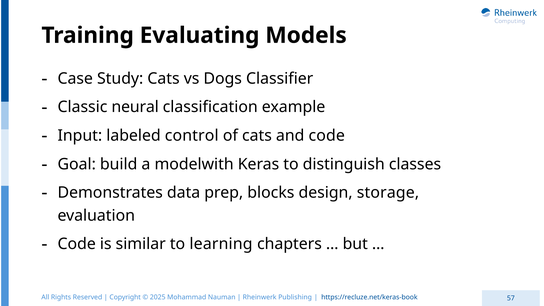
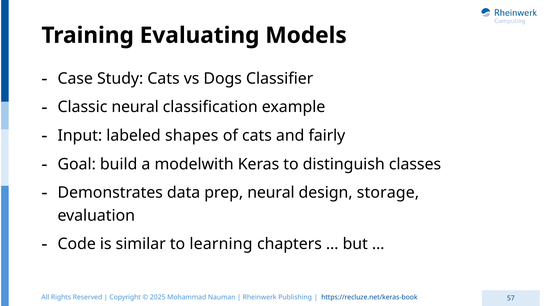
control: control -> shapes
and code: code -> fairly
prep blocks: blocks -> neural
